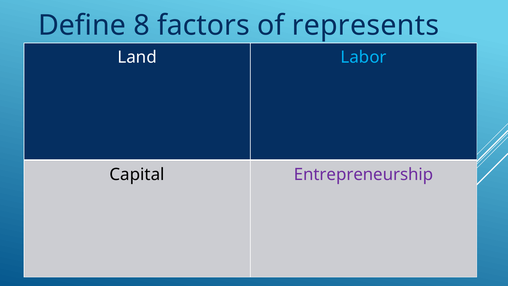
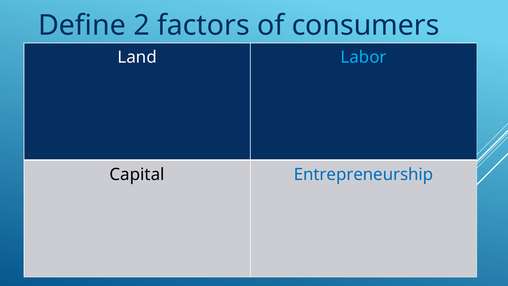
8: 8 -> 2
represents: represents -> consumers
Entrepreneurship colour: purple -> blue
